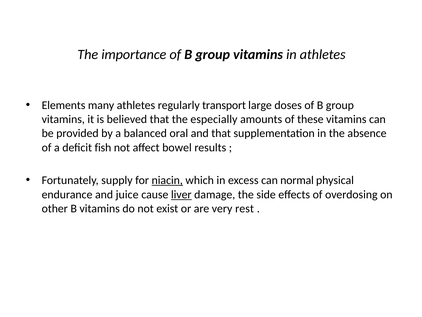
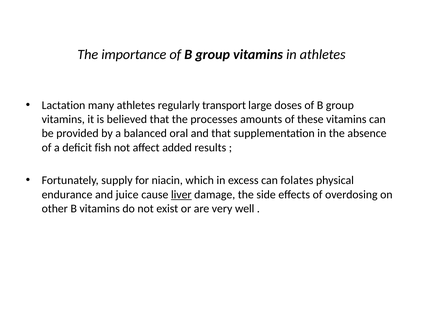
Elements: Elements -> Lactation
especially: especially -> processes
bowel: bowel -> added
niacin underline: present -> none
normal: normal -> folates
rest: rest -> well
